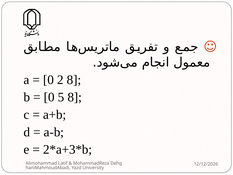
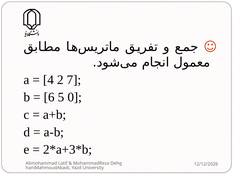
0 at (48, 80): 0 -> 4
2 8: 8 -> 7
0 at (49, 97): 0 -> 6
5 8: 8 -> 0
